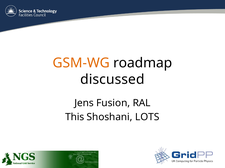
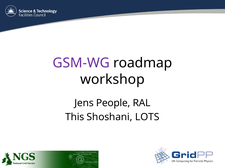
GSM-WG colour: orange -> purple
discussed: discussed -> workshop
Fusion: Fusion -> People
